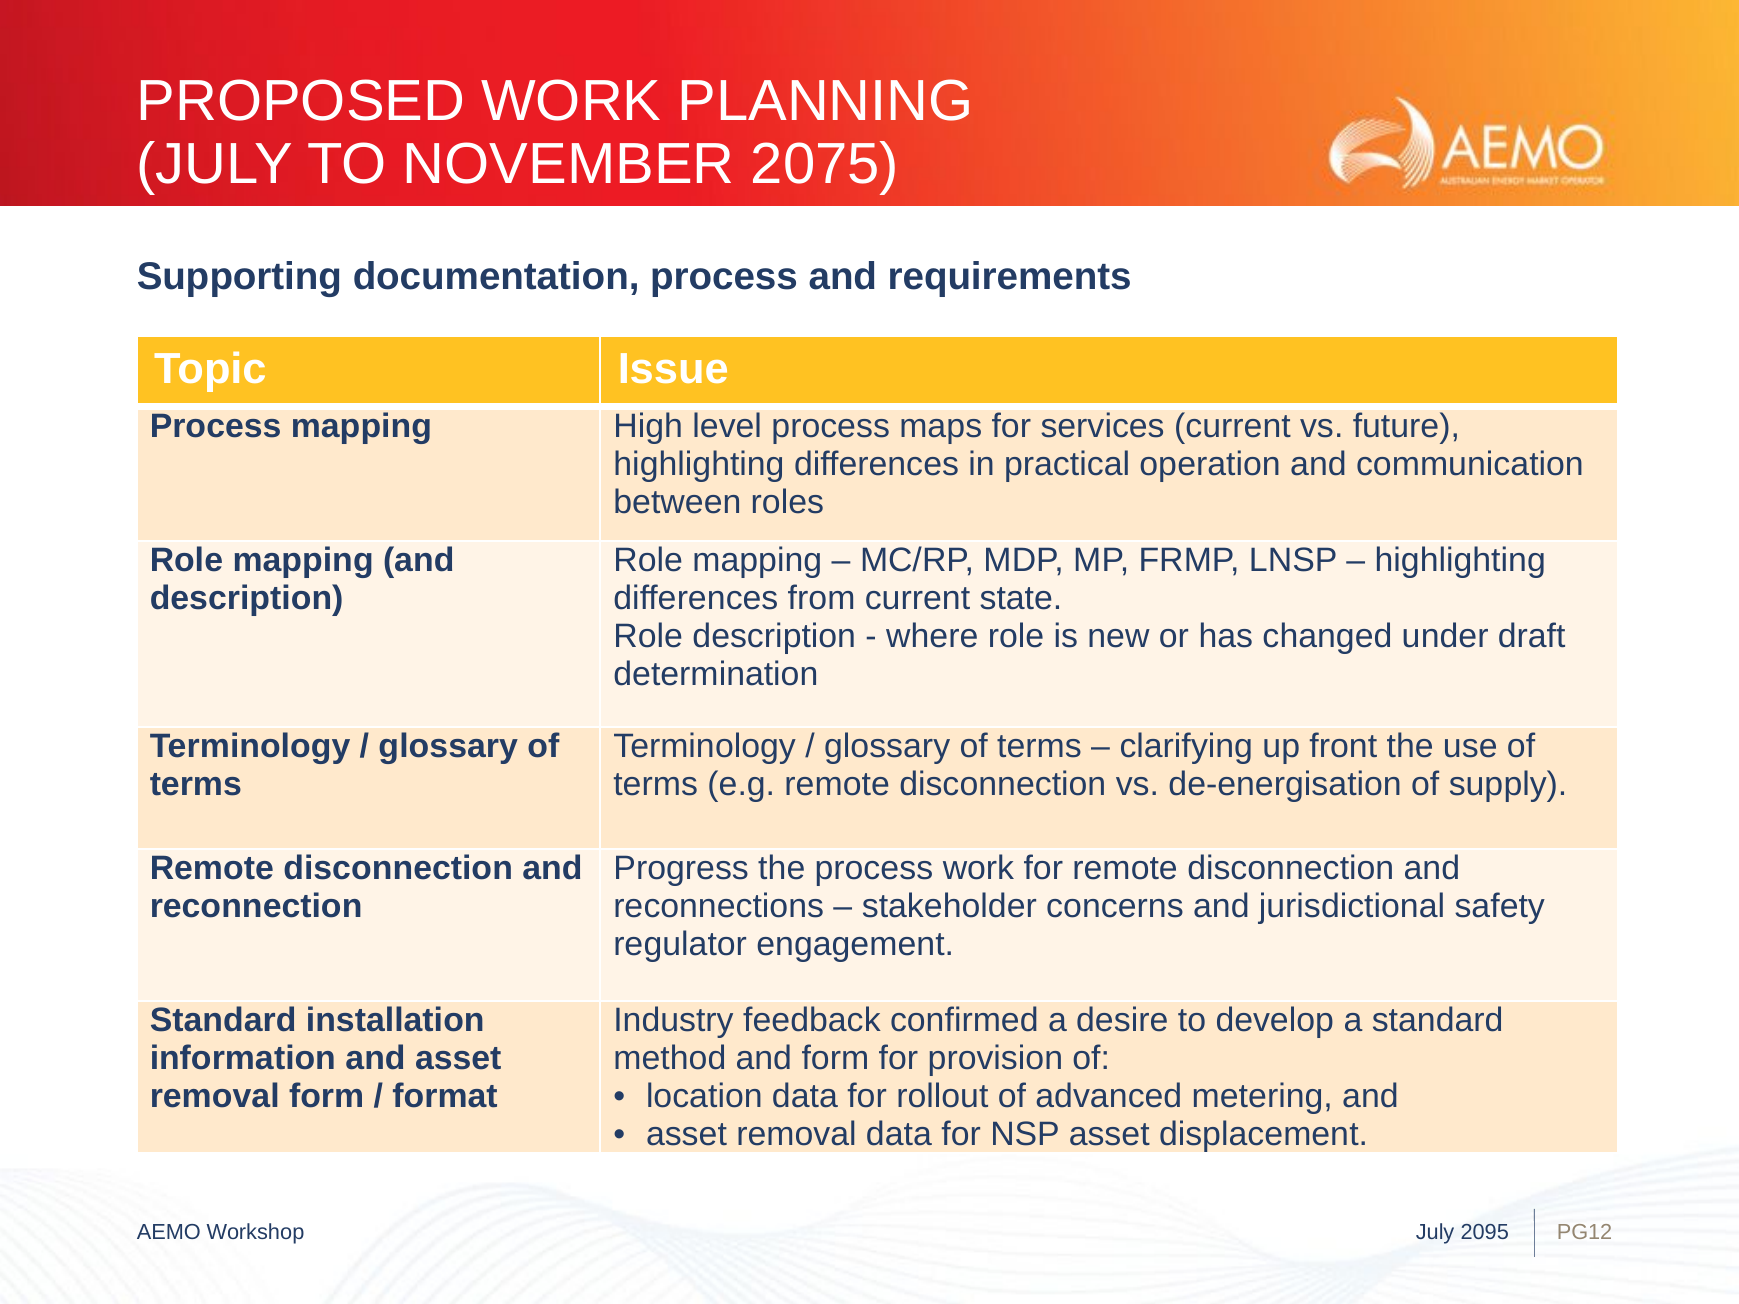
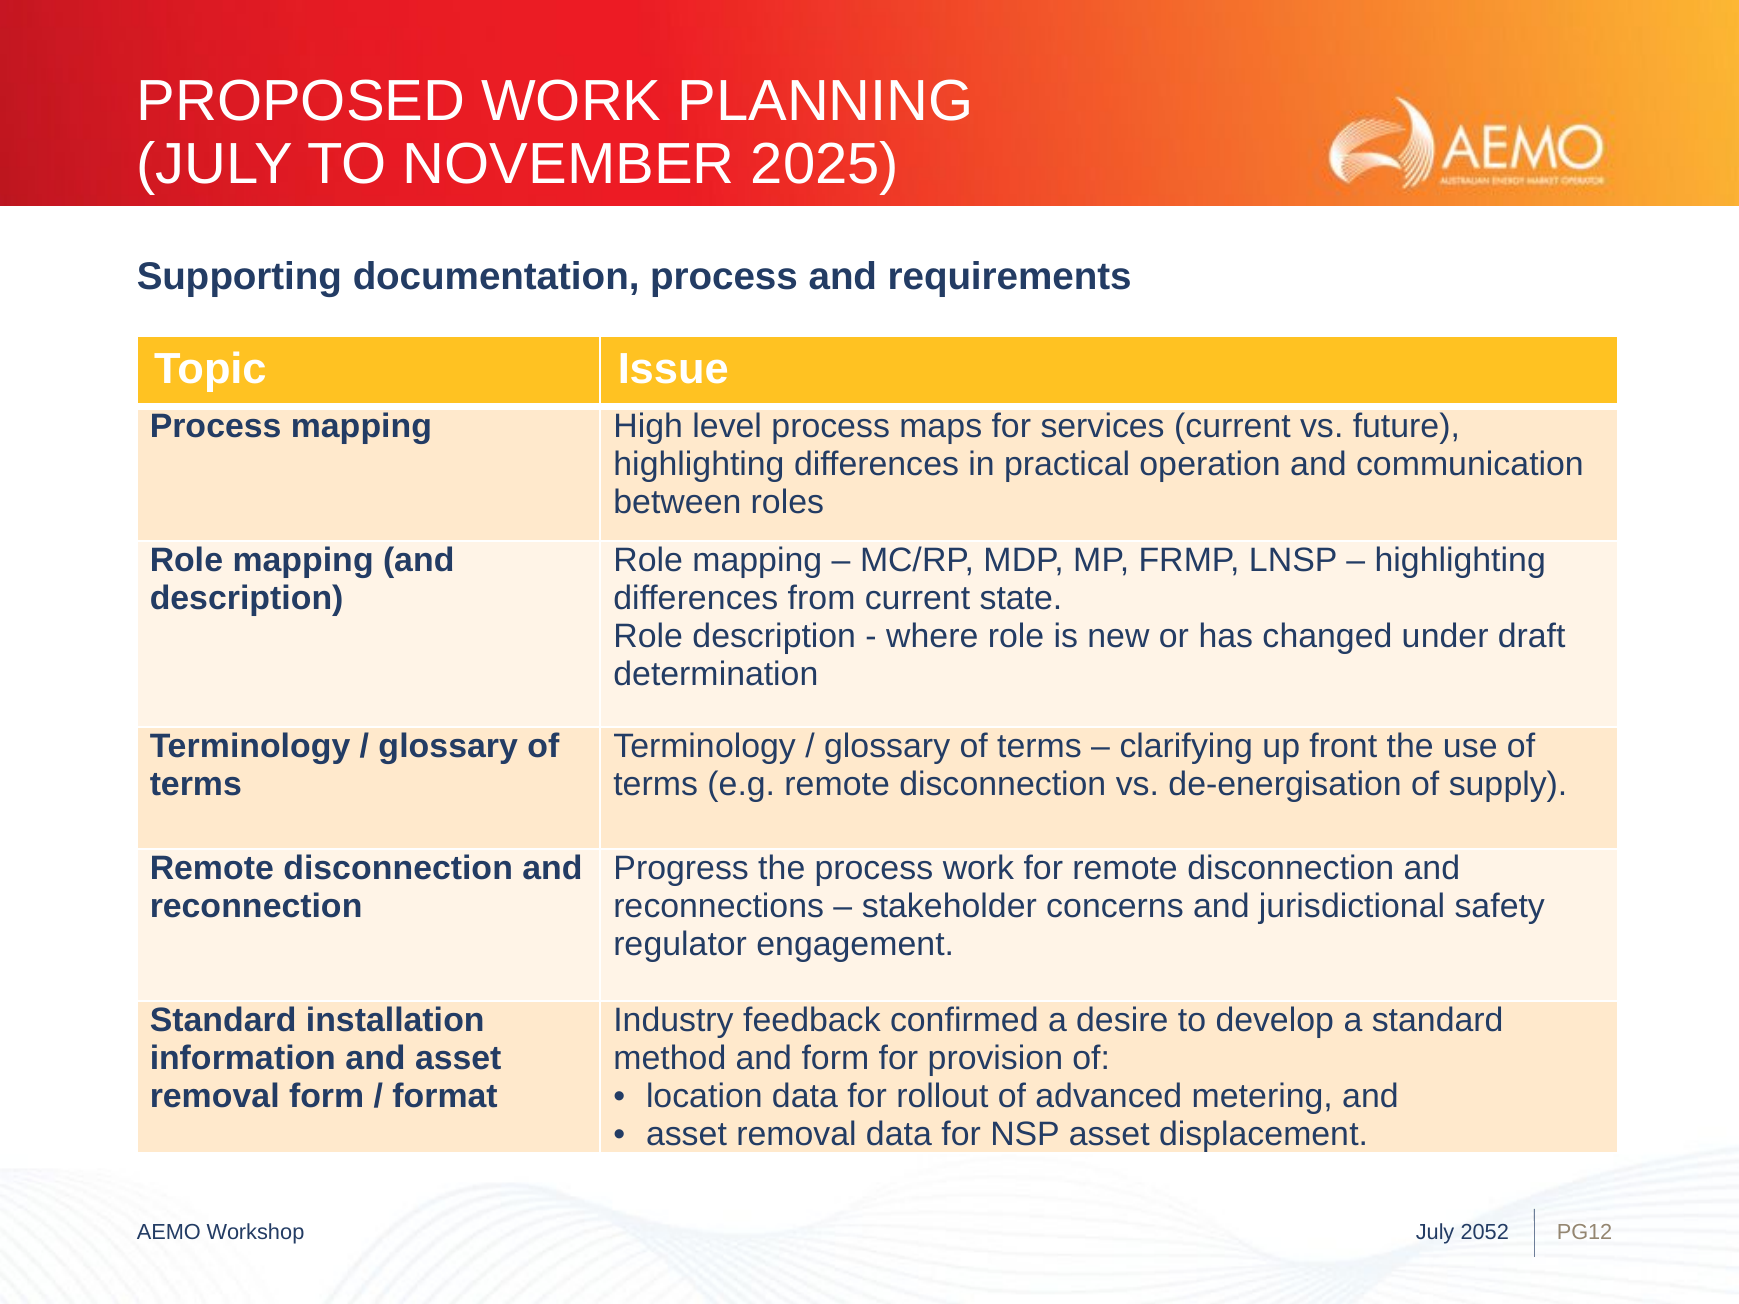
2075: 2075 -> 2025
2095: 2095 -> 2052
